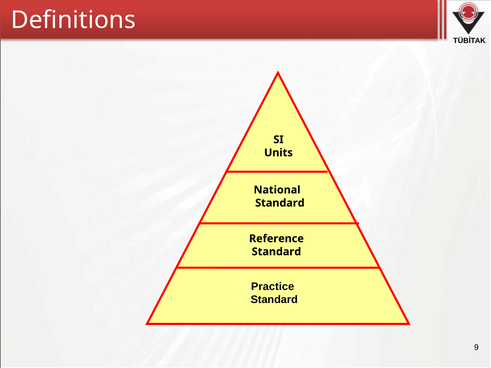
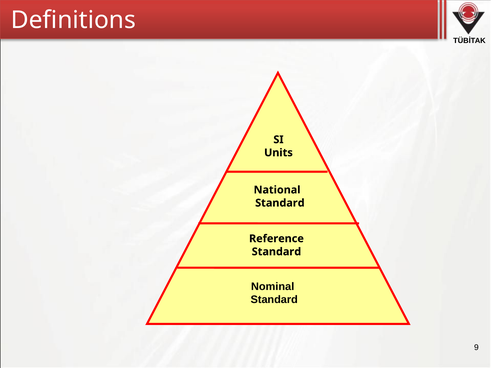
Practice: Practice -> Nominal
